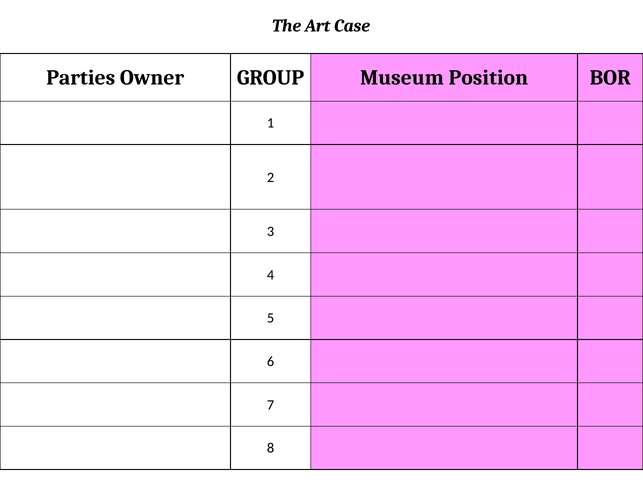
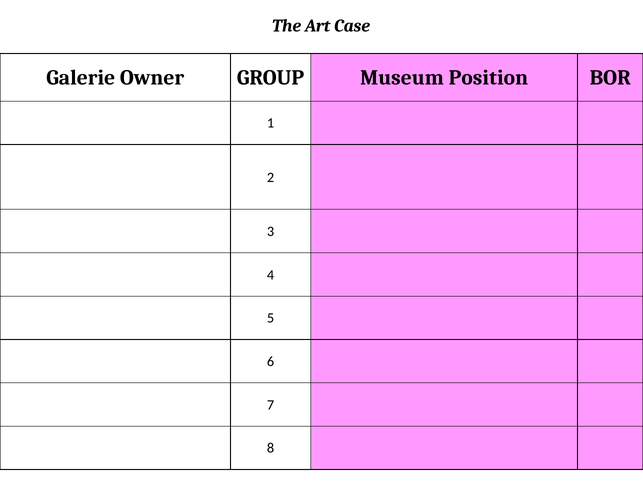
Parties: Parties -> Galerie
